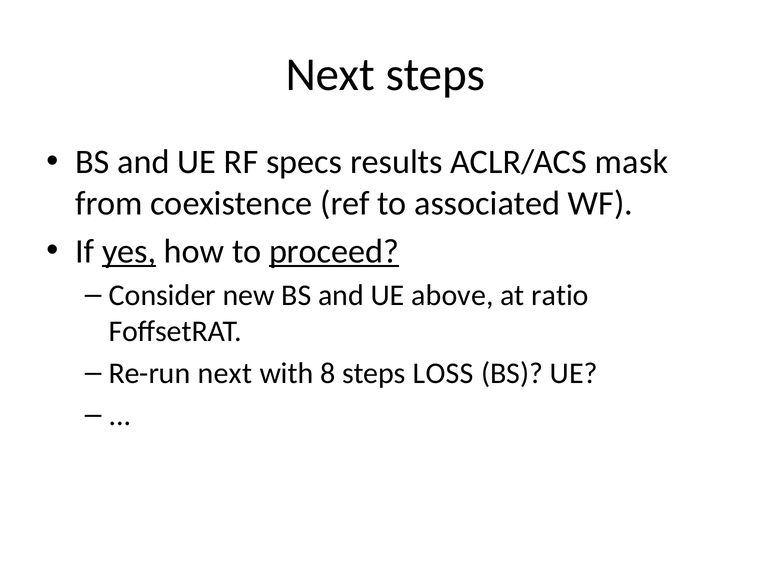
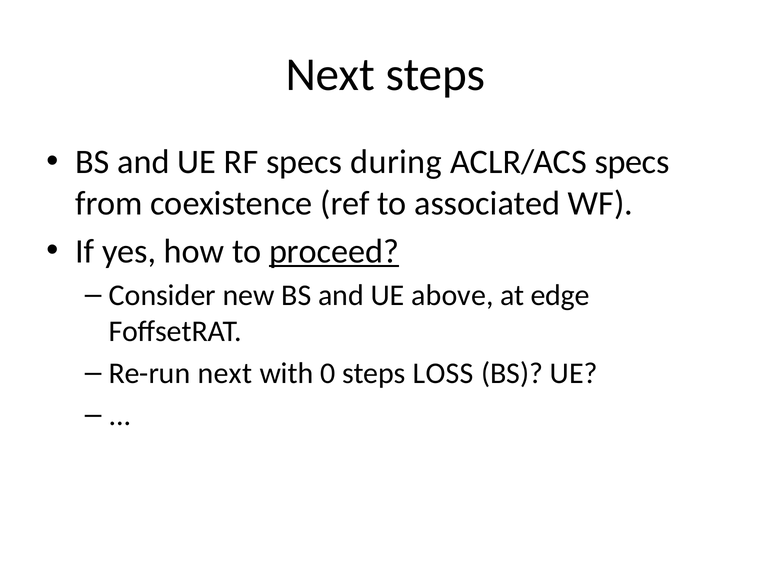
results: results -> during
ACLR/ACS mask: mask -> specs
yes underline: present -> none
ratio: ratio -> edge
8: 8 -> 0
